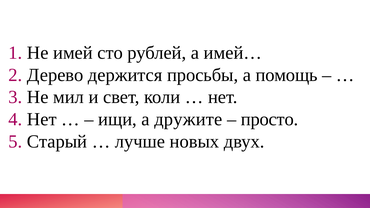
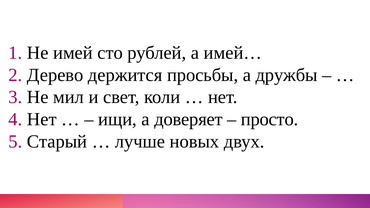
помощь: помощь -> дружбы
дружите: дружите -> доверяет
